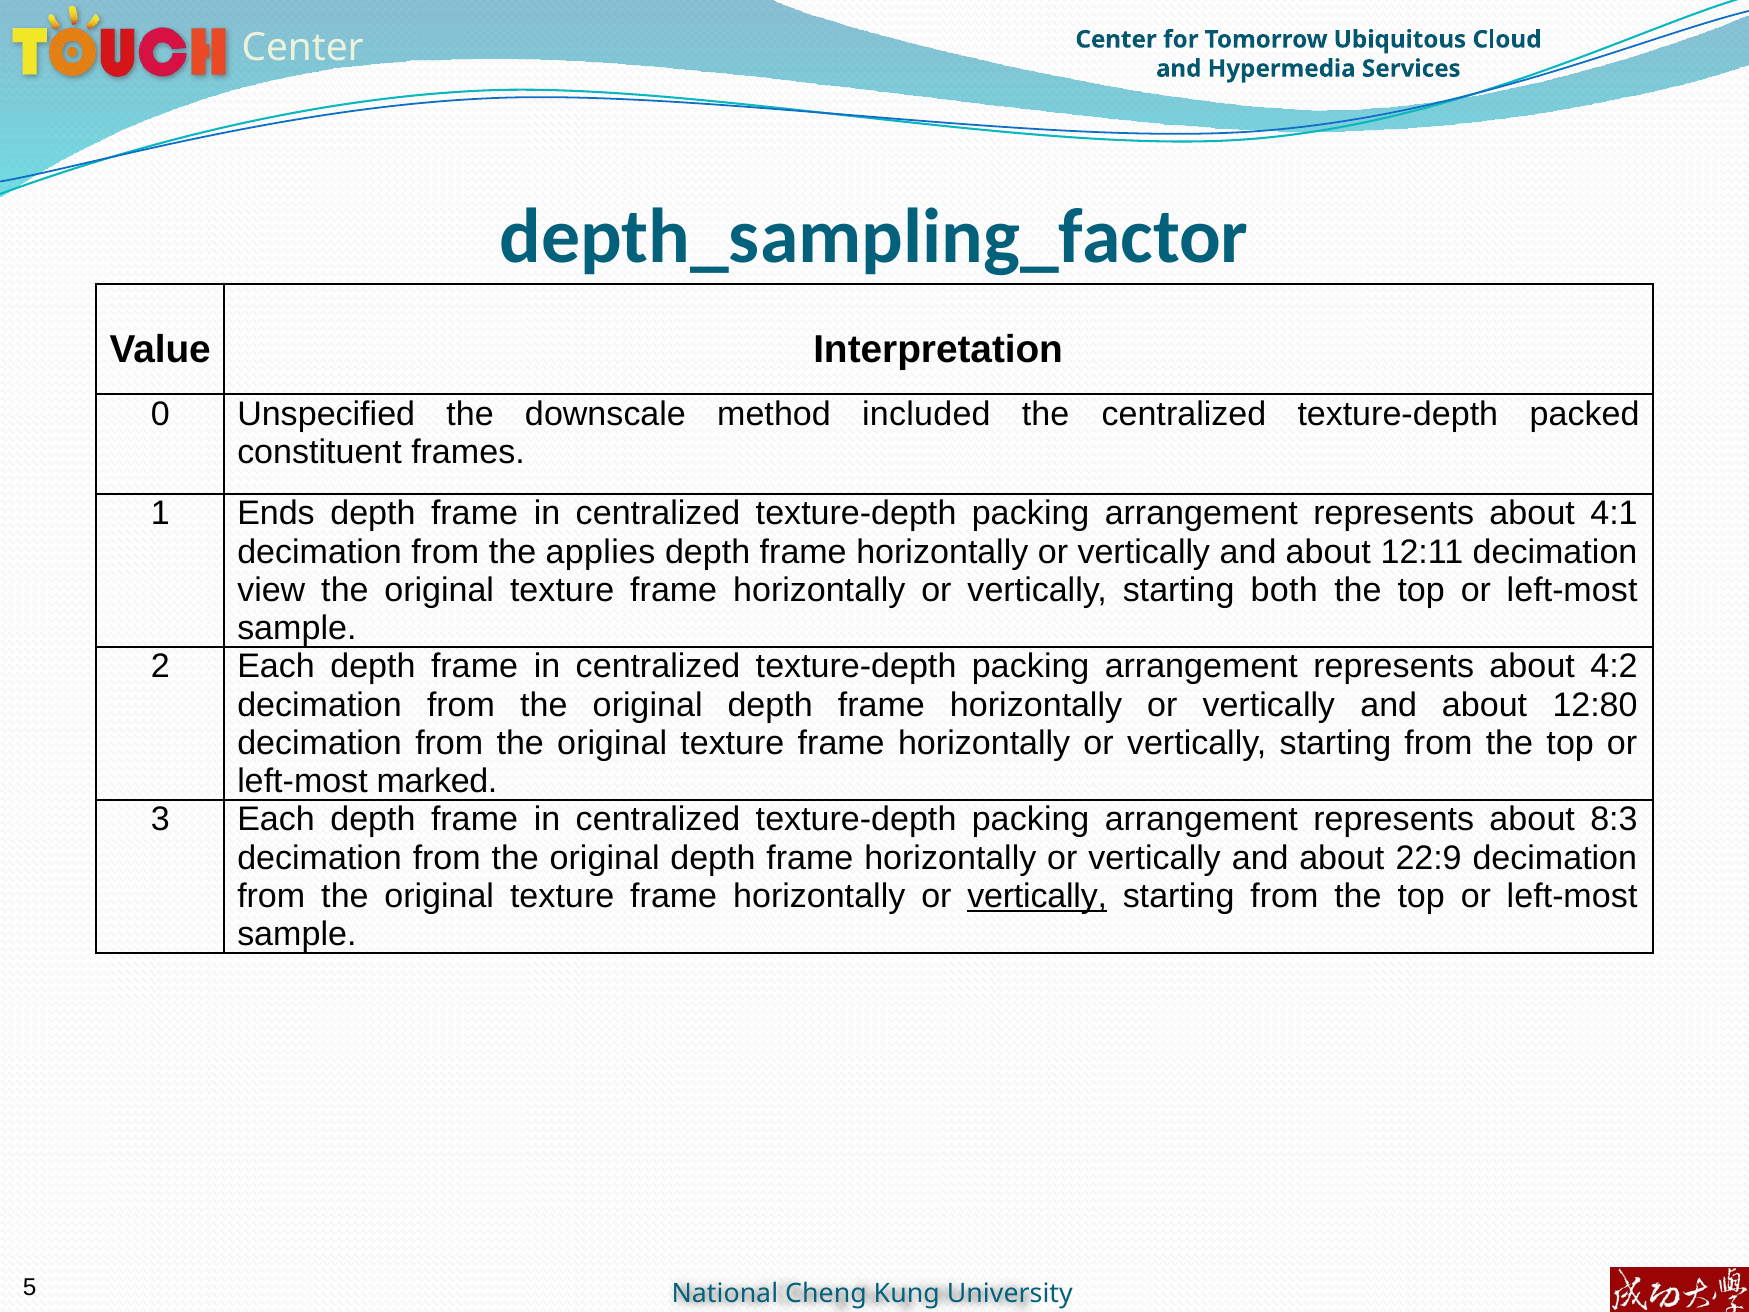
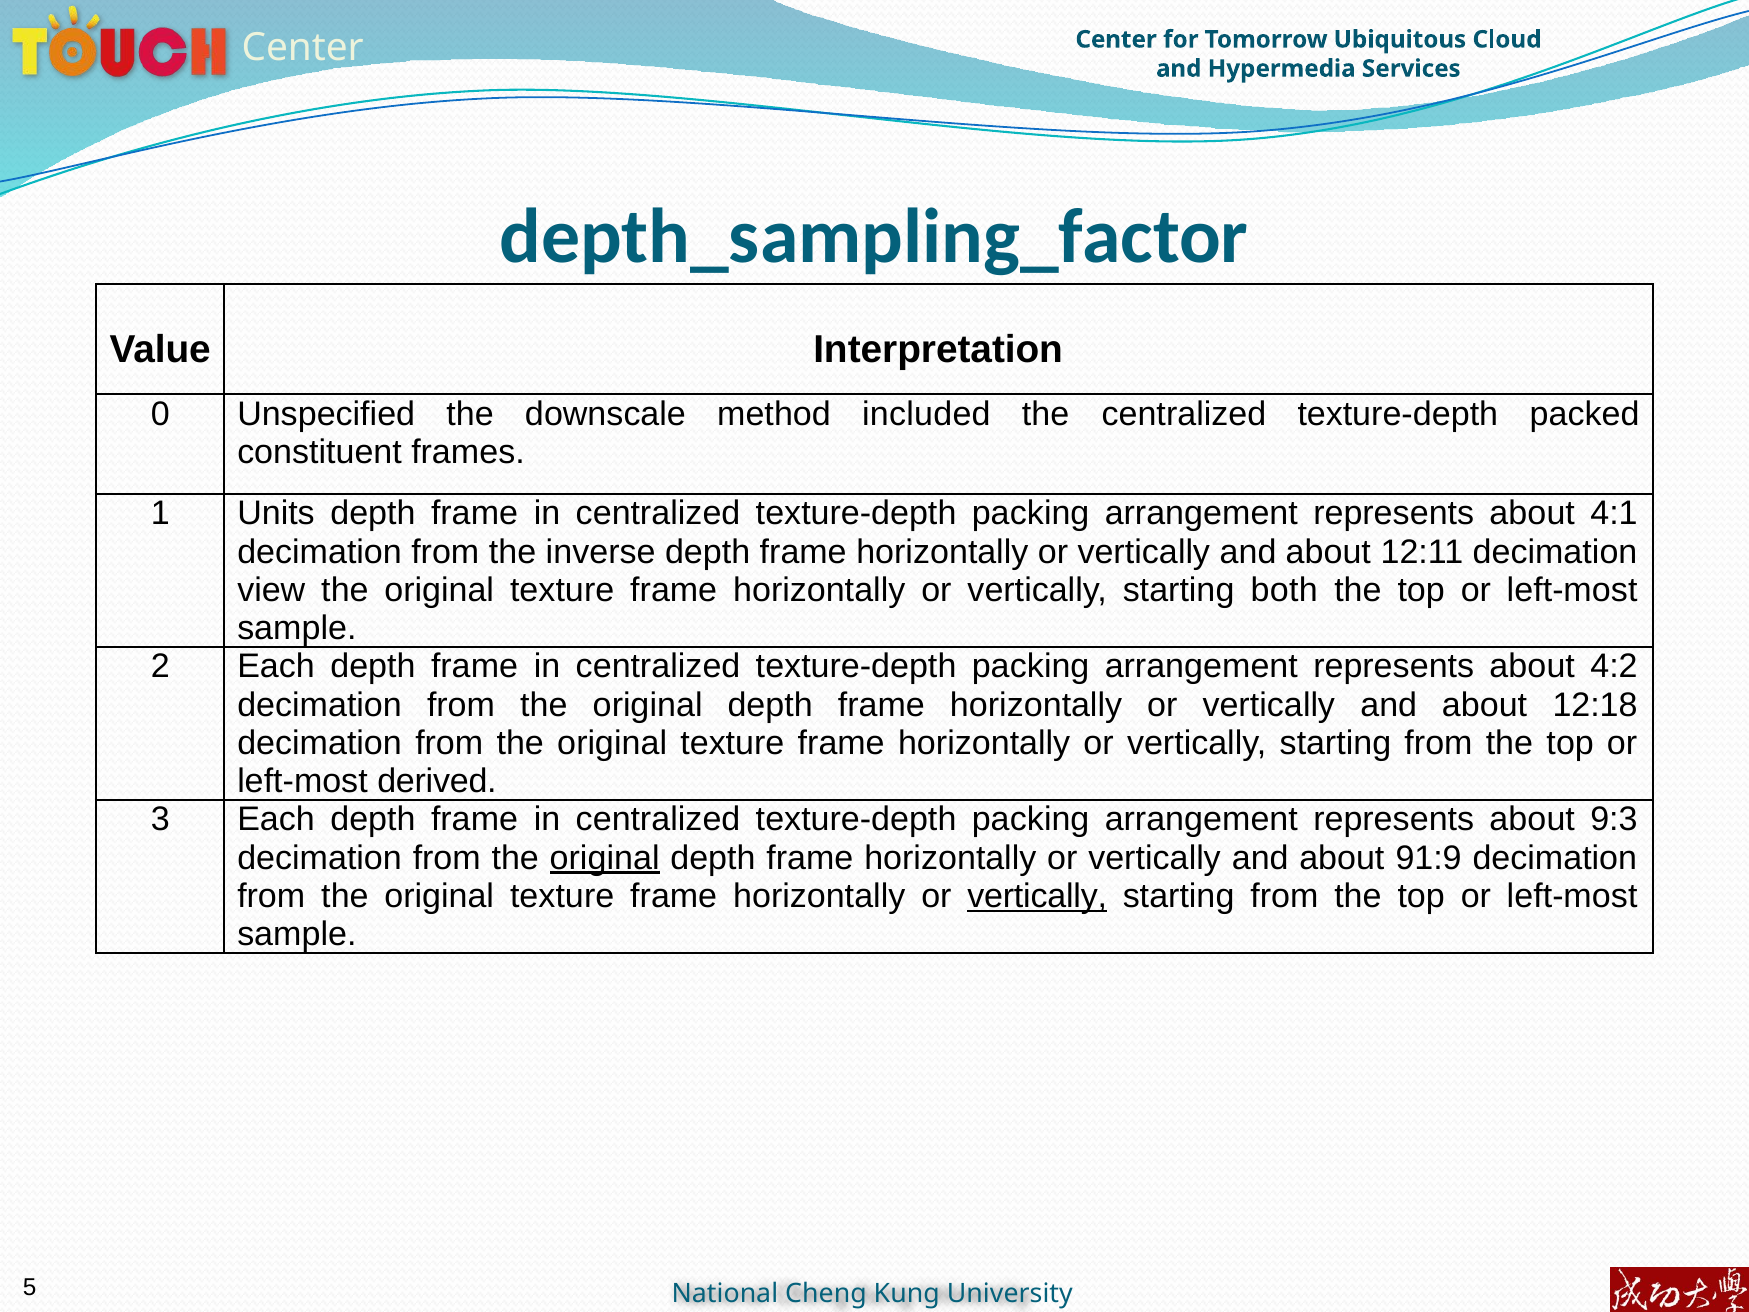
Ends: Ends -> Units
applies: applies -> inverse
12:80: 12:80 -> 12:18
marked: marked -> derived
8:3: 8:3 -> 9:3
original at (605, 858) underline: none -> present
22:9: 22:9 -> 91:9
